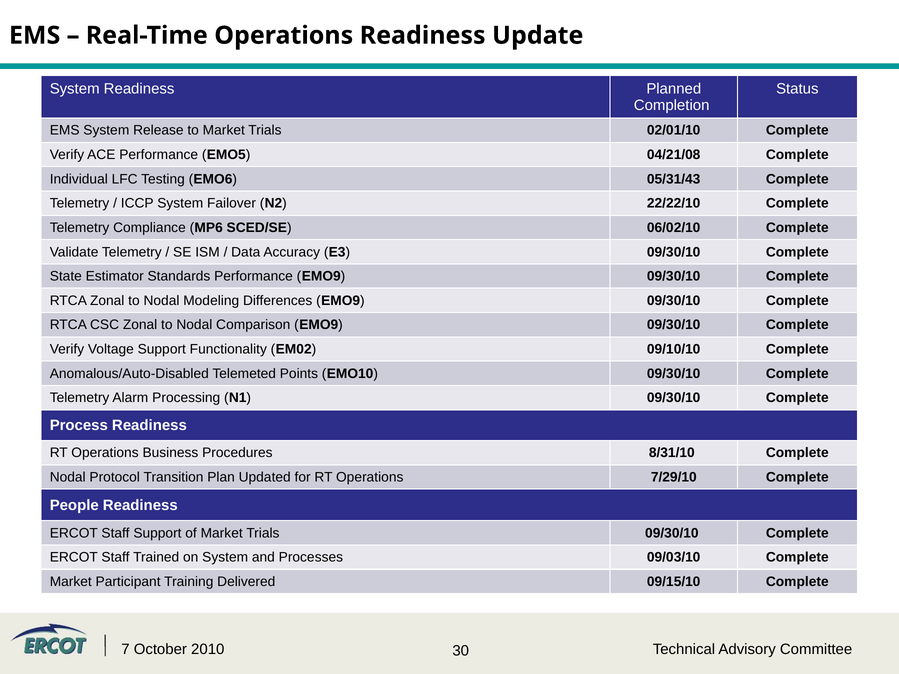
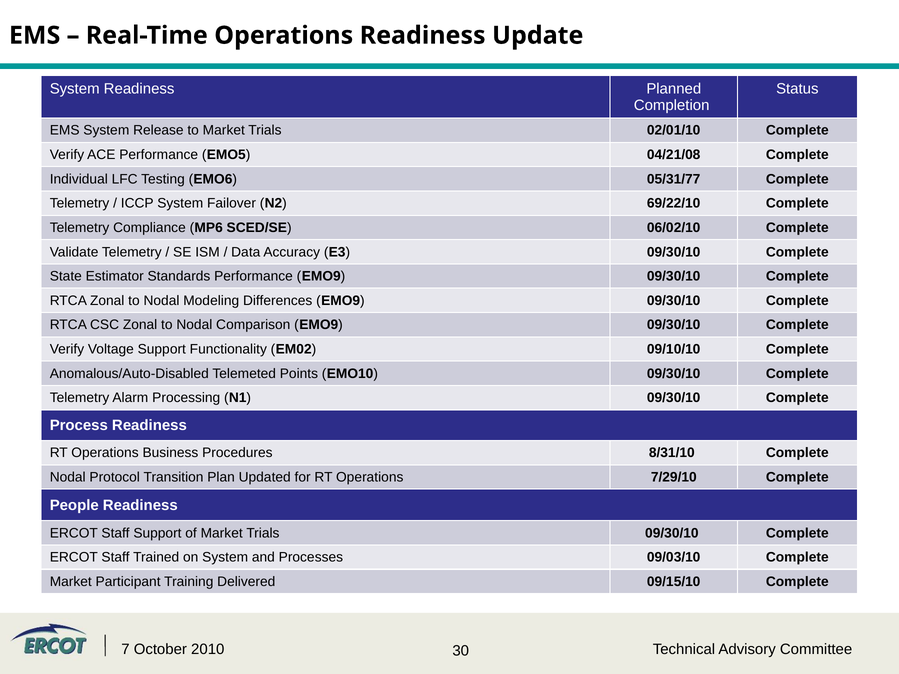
05/31/43: 05/31/43 -> 05/31/77
22/22/10: 22/22/10 -> 69/22/10
